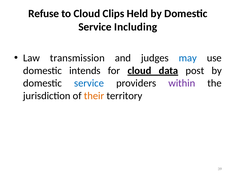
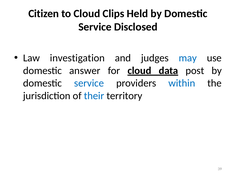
Refuse: Refuse -> Citizen
Including: Including -> Disclosed
transmission: transmission -> investigation
intends: intends -> answer
within colour: purple -> blue
their colour: orange -> blue
